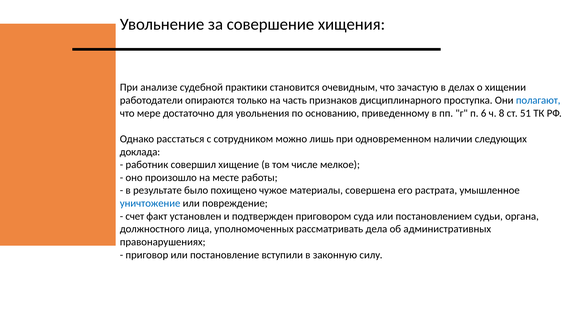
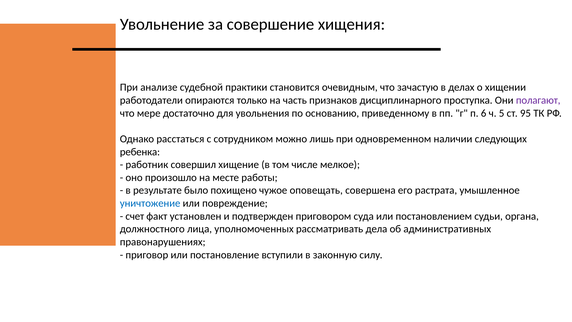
полагают colour: blue -> purple
8: 8 -> 5
51: 51 -> 95
доклада: доклада -> ребенка
материалы: материалы -> оповещать
